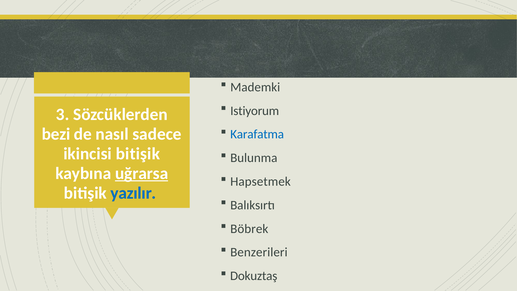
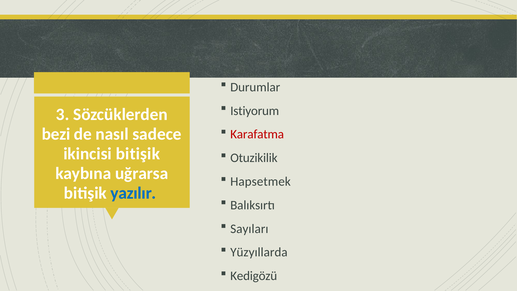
Mademki: Mademki -> Durumlar
Karafatma colour: blue -> red
Bulunma: Bulunma -> Otuzikilik
uğrarsa underline: present -> none
Böbrek: Böbrek -> Sayıları
Benzerileri: Benzerileri -> Yüzyıllarda
Dokuztaş: Dokuztaş -> Kedigözü
